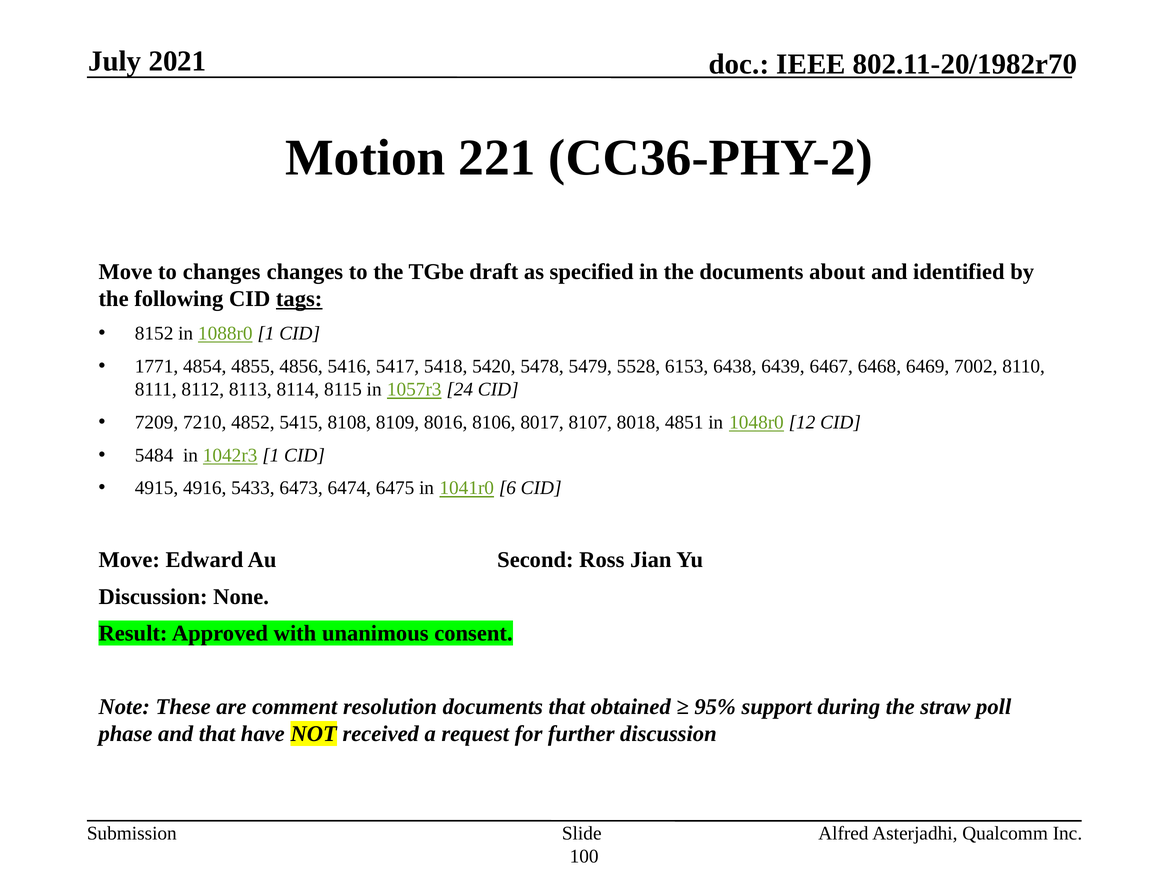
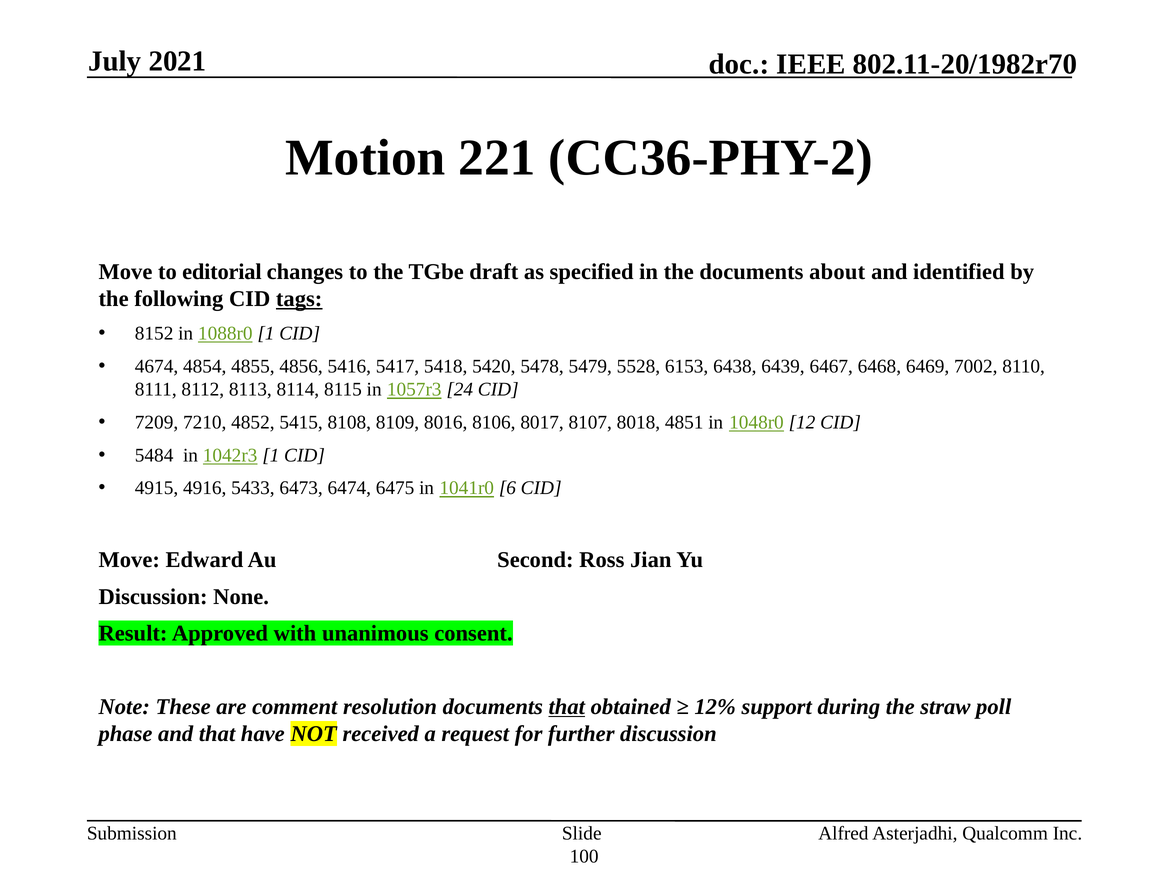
to changes: changes -> editorial
1771: 1771 -> 4674
that at (567, 707) underline: none -> present
95%: 95% -> 12%
